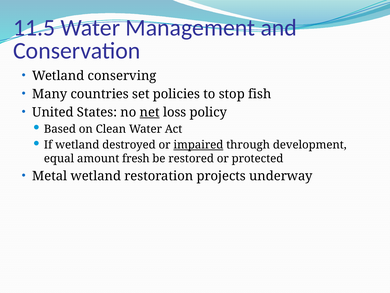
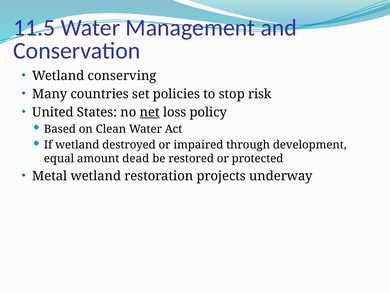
fish: fish -> risk
impaired underline: present -> none
fresh: fresh -> dead
